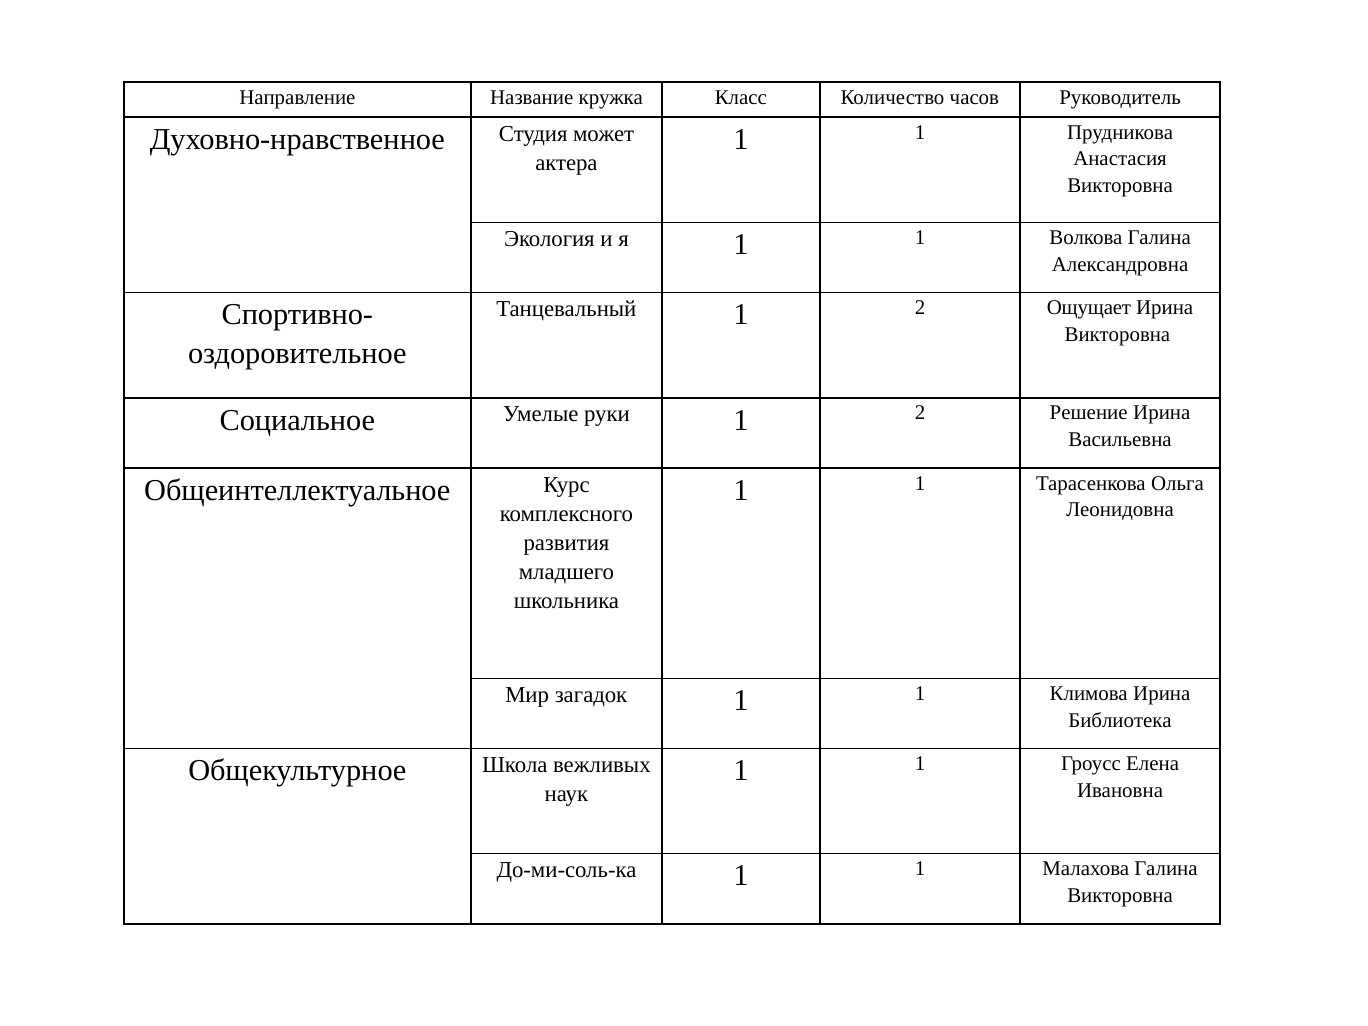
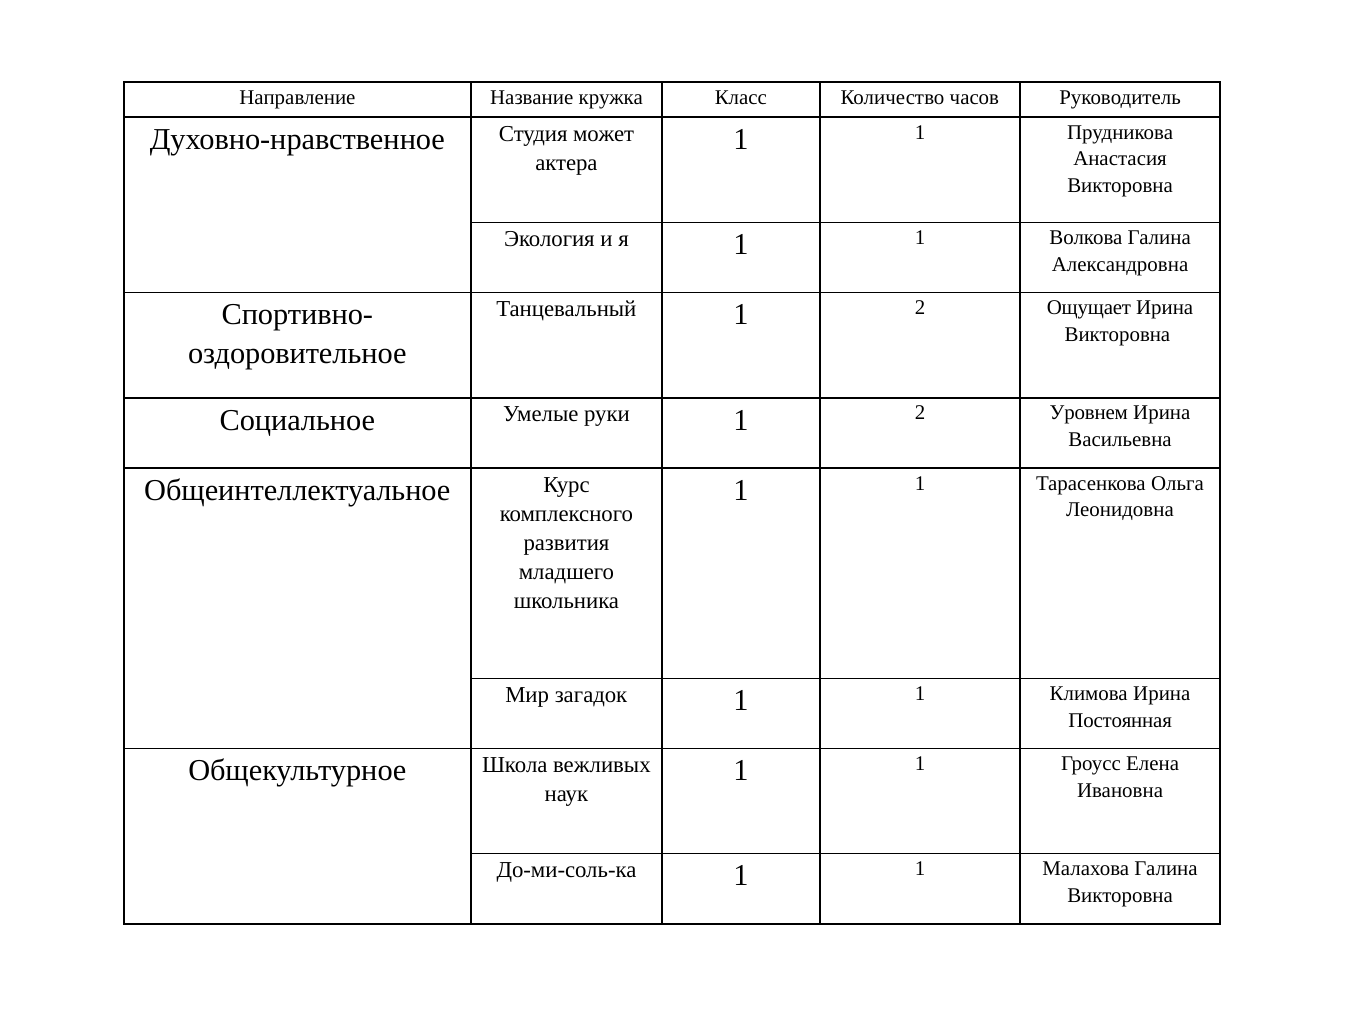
Решение: Решение -> Уровнем
Библиотека: Библиотека -> Постоянная
